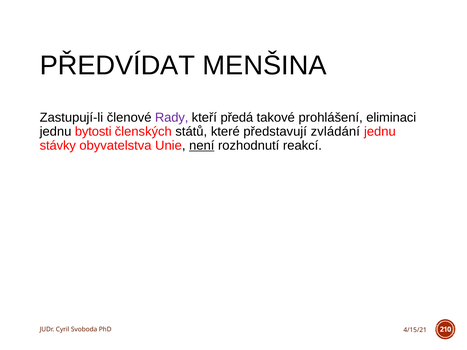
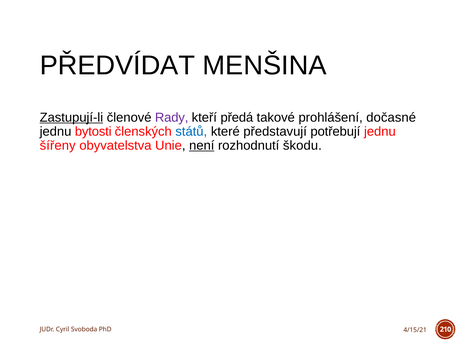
Zastupují-li underline: none -> present
eliminaci: eliminaci -> dočasné
států colour: black -> blue
zvládání: zvládání -> potřebují
stávky: stávky -> šířeny
reakcí: reakcí -> škodu
